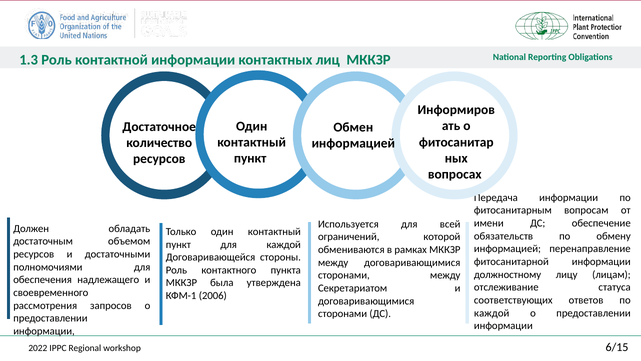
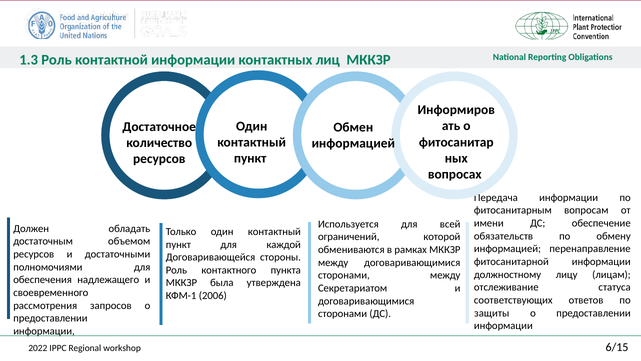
каждой at (492, 313): каждой -> защиты
